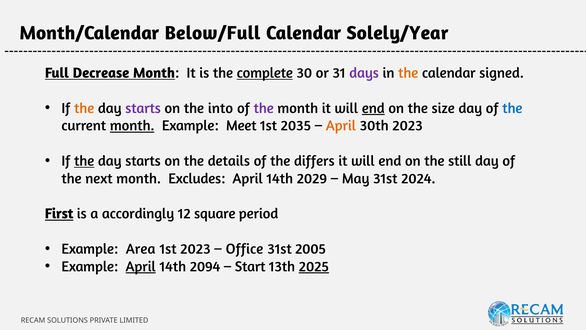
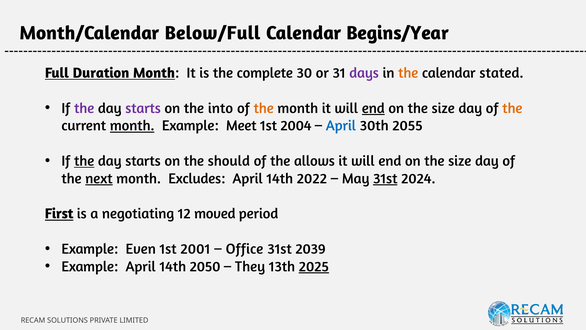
Solely/Year: Solely/Year -> Begins/Year
Decrease: Decrease -> Duration
complete underline: present -> none
signed: signed -> stated
the at (84, 108) colour: orange -> purple
the at (264, 108) colour: purple -> orange
the at (512, 108) colour: blue -> orange
2035: 2035 -> 2004
April at (341, 126) colour: orange -> blue
30th 2023: 2023 -> 2055
details: details -> should
differs: differs -> allows
still at (460, 161): still -> size
next underline: none -> present
2029: 2029 -> 2022
31st at (385, 178) underline: none -> present
accordingly: accordingly -> negotiating
square: square -> moved
Area: Area -> Even
1st 2023: 2023 -> 2001
2005: 2005 -> 2039
April at (141, 266) underline: present -> none
2094: 2094 -> 2050
Start: Start -> They
